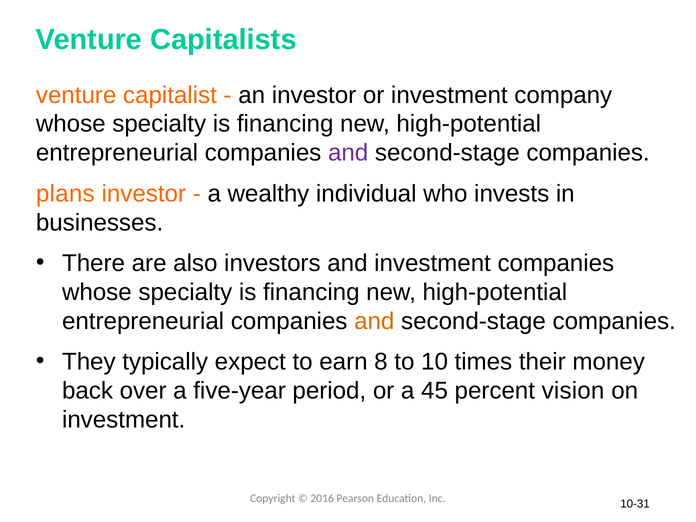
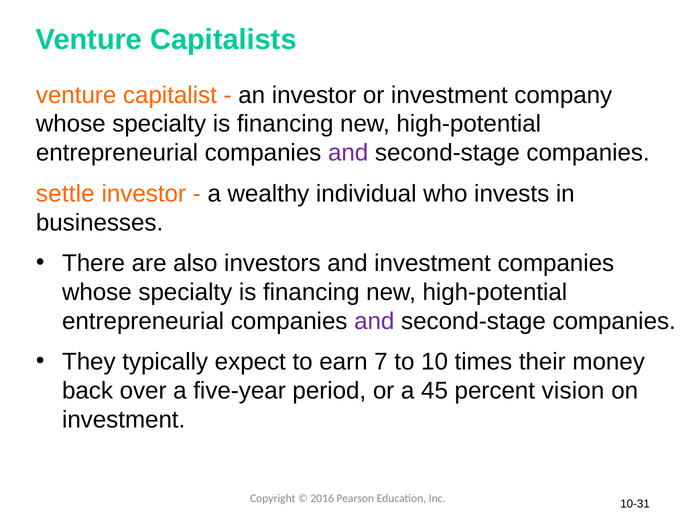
plans: plans -> settle
and at (374, 321) colour: orange -> purple
8: 8 -> 7
